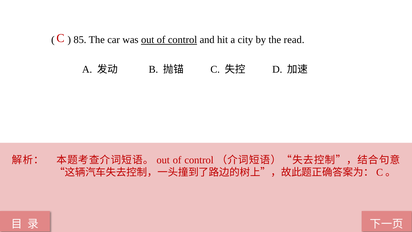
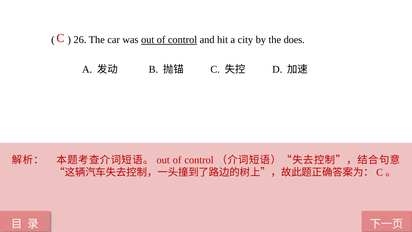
85: 85 -> 26
read: read -> does
